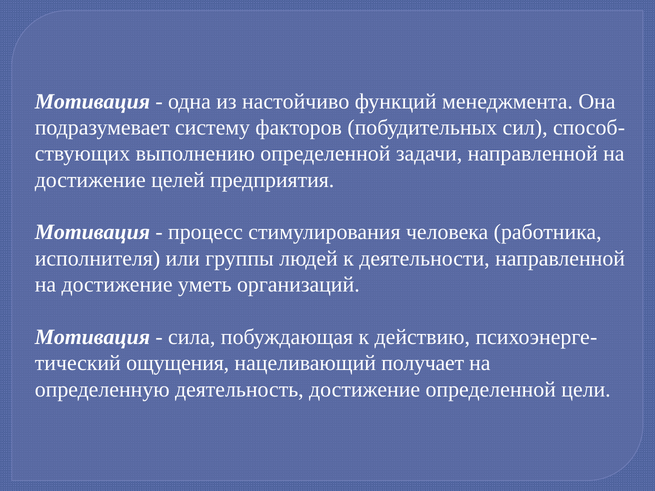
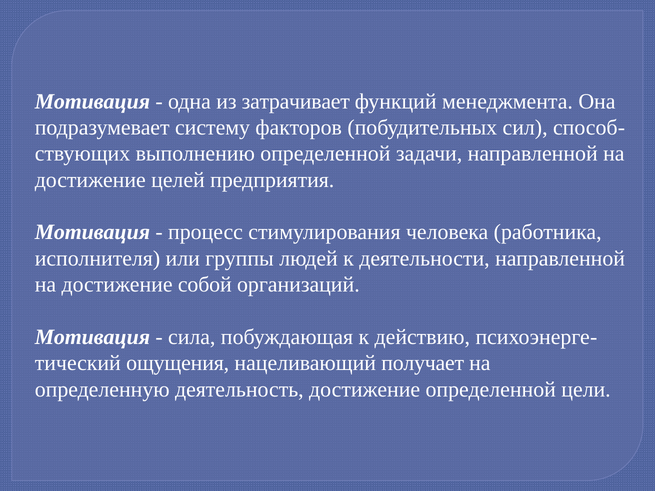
настойчиво: настойчиво -> затрачивает
уметь: уметь -> собой
